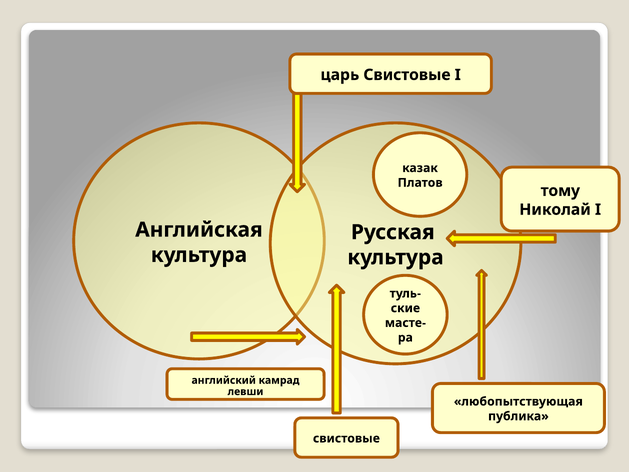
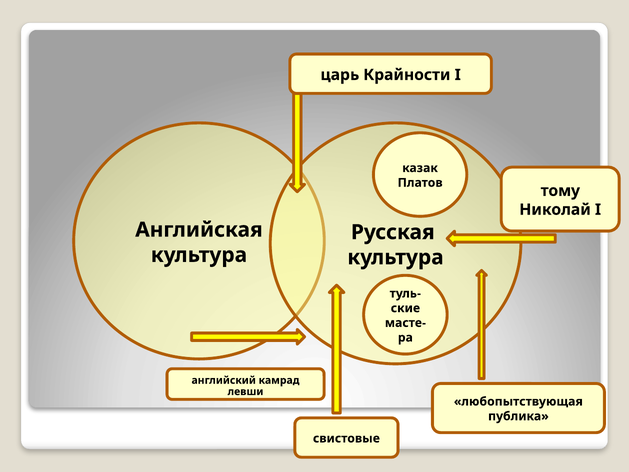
царь Свистовые: Свистовые -> Крайности
